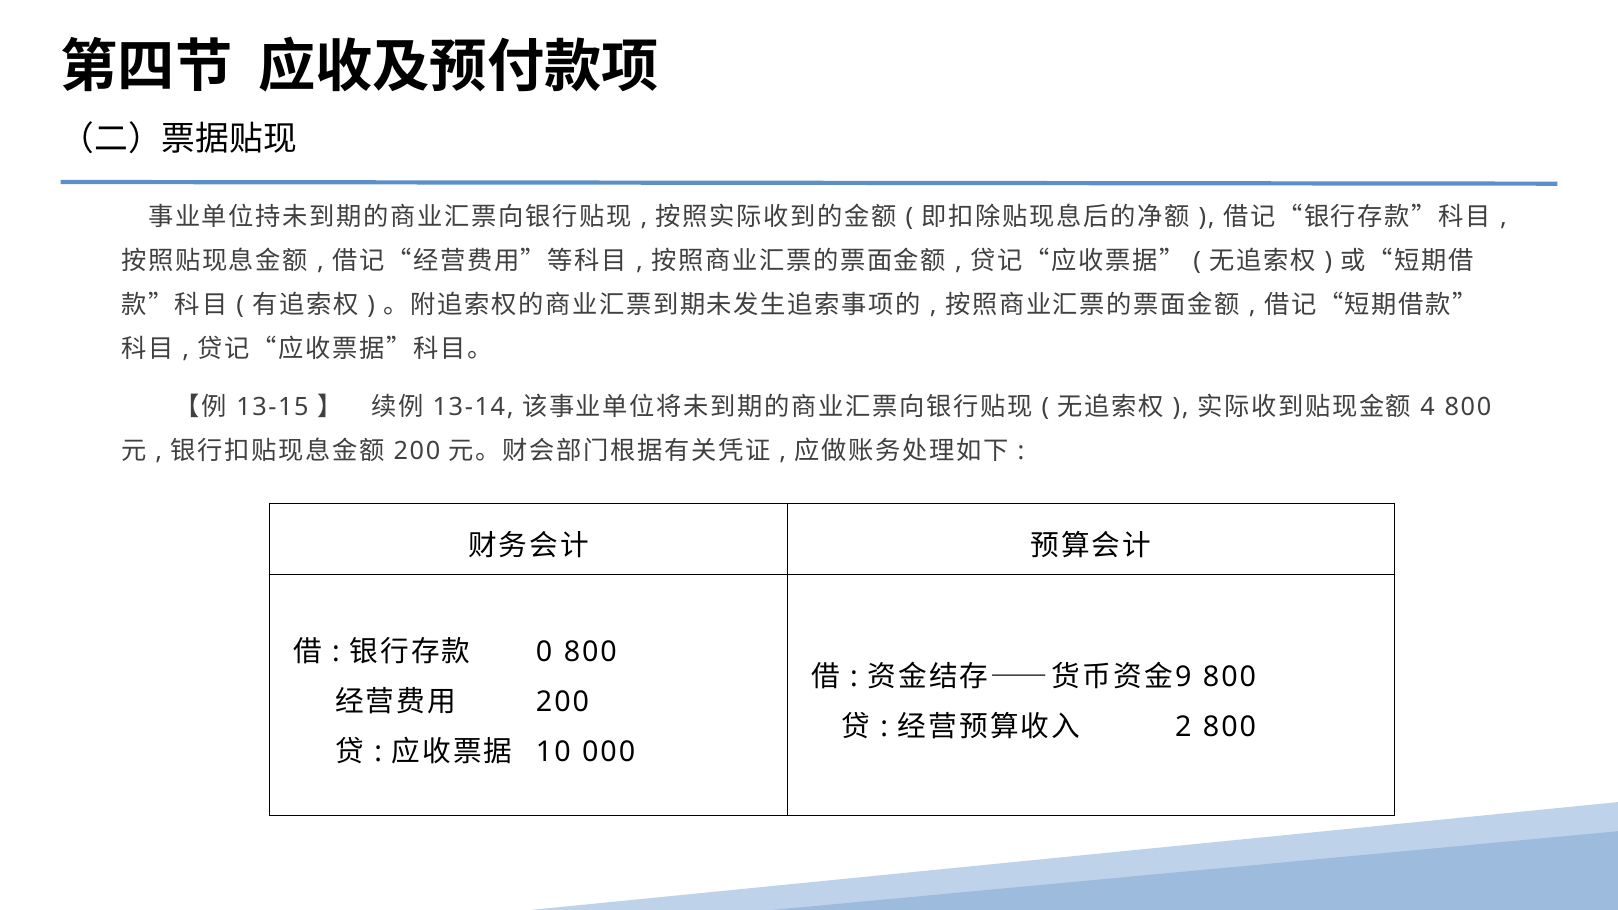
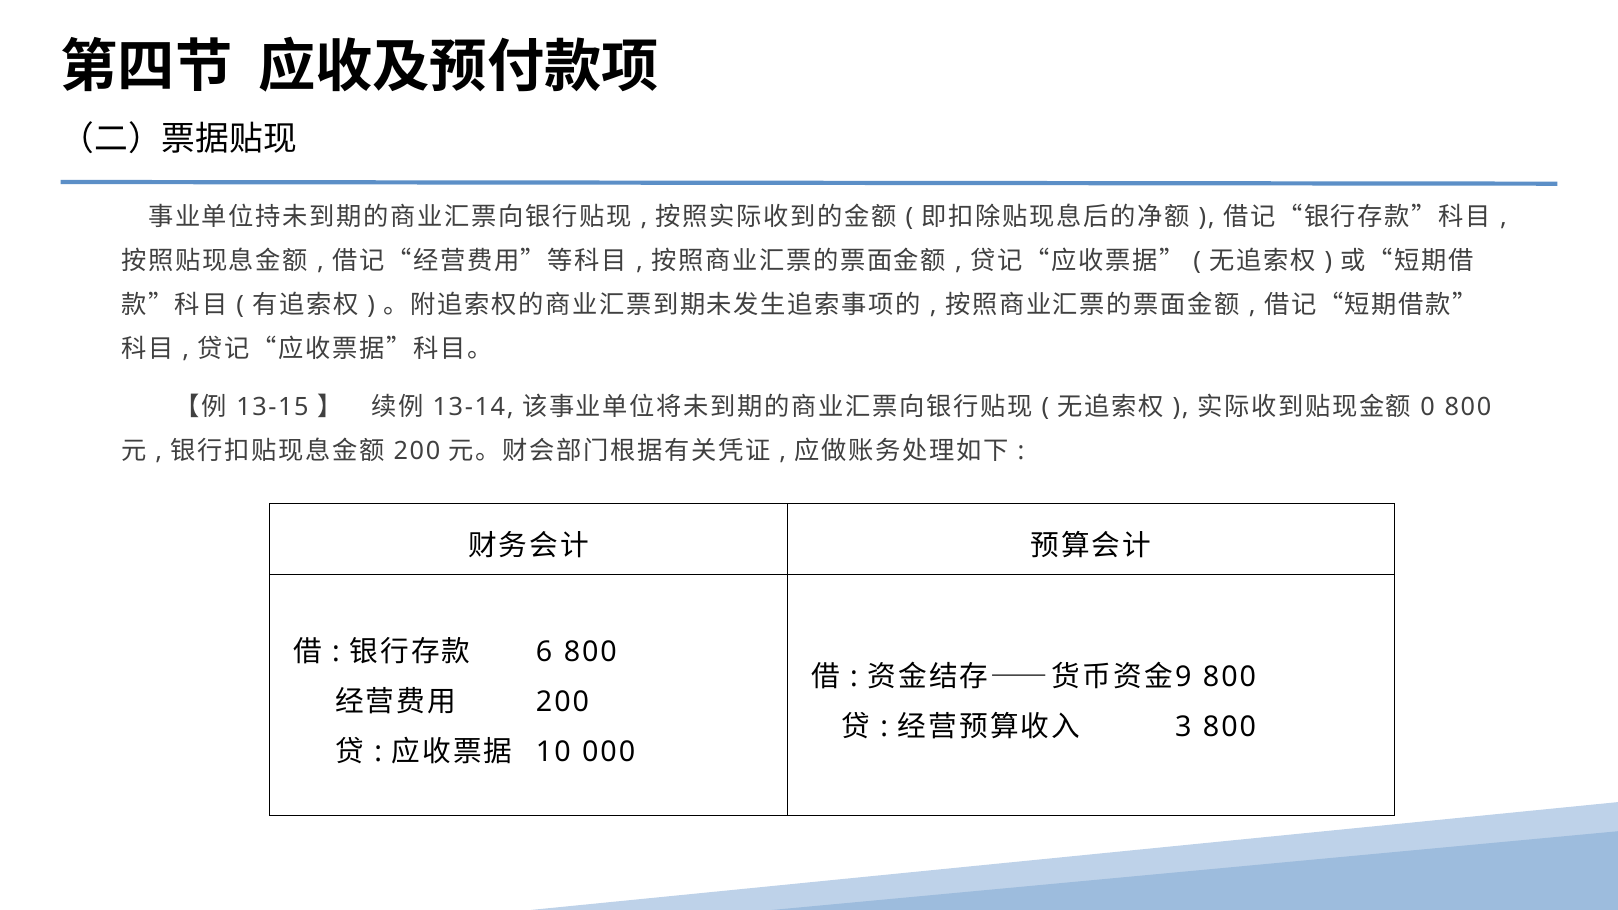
4: 4 -> 0
0: 0 -> 6
2: 2 -> 3
